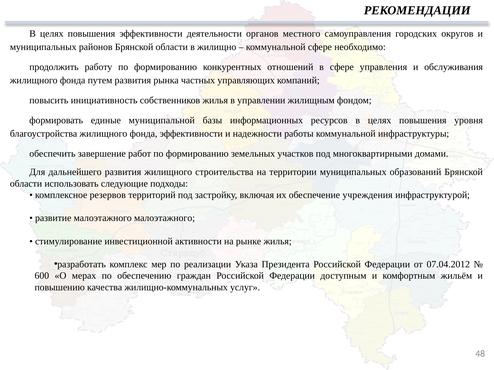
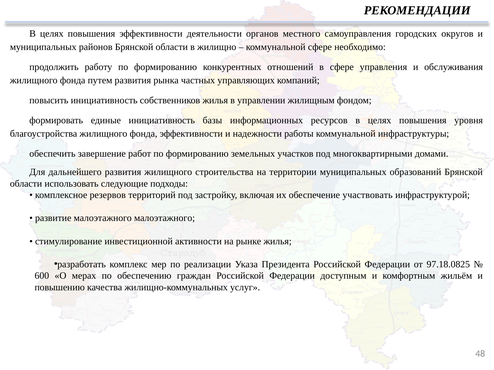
единые муниципальной: муниципальной -> инициативность
учреждения: учреждения -> участвовать
07.04.2012: 07.04.2012 -> 97.18.0825
